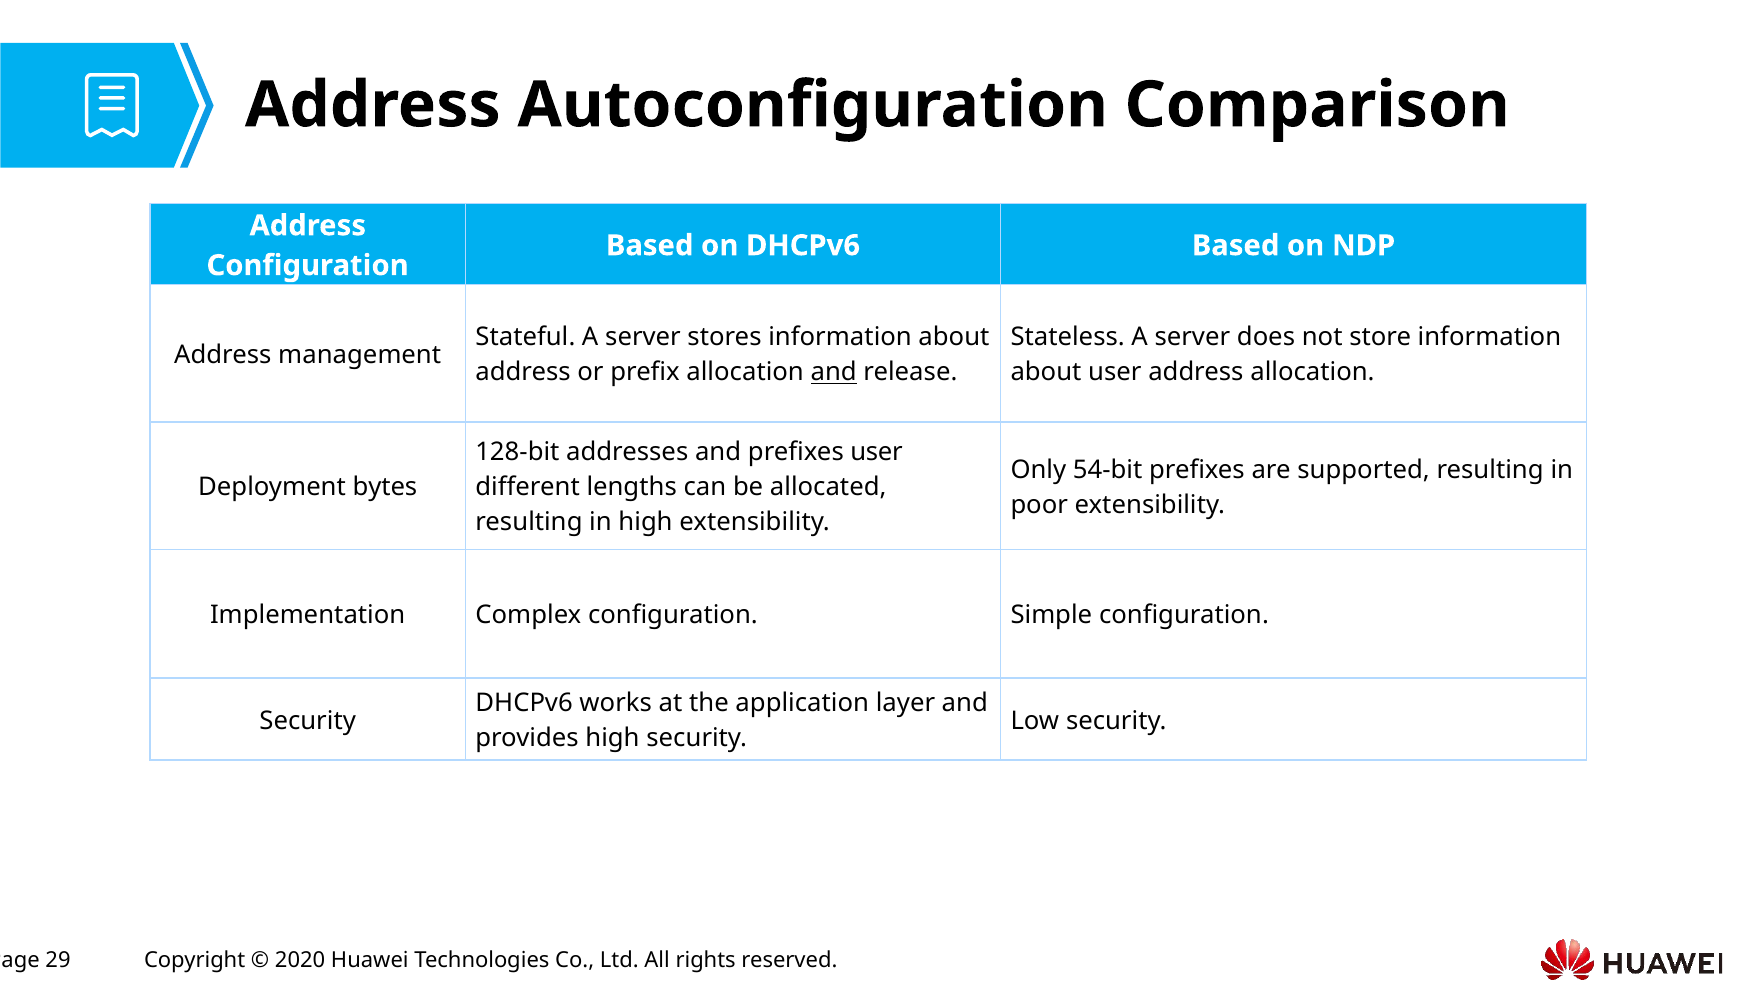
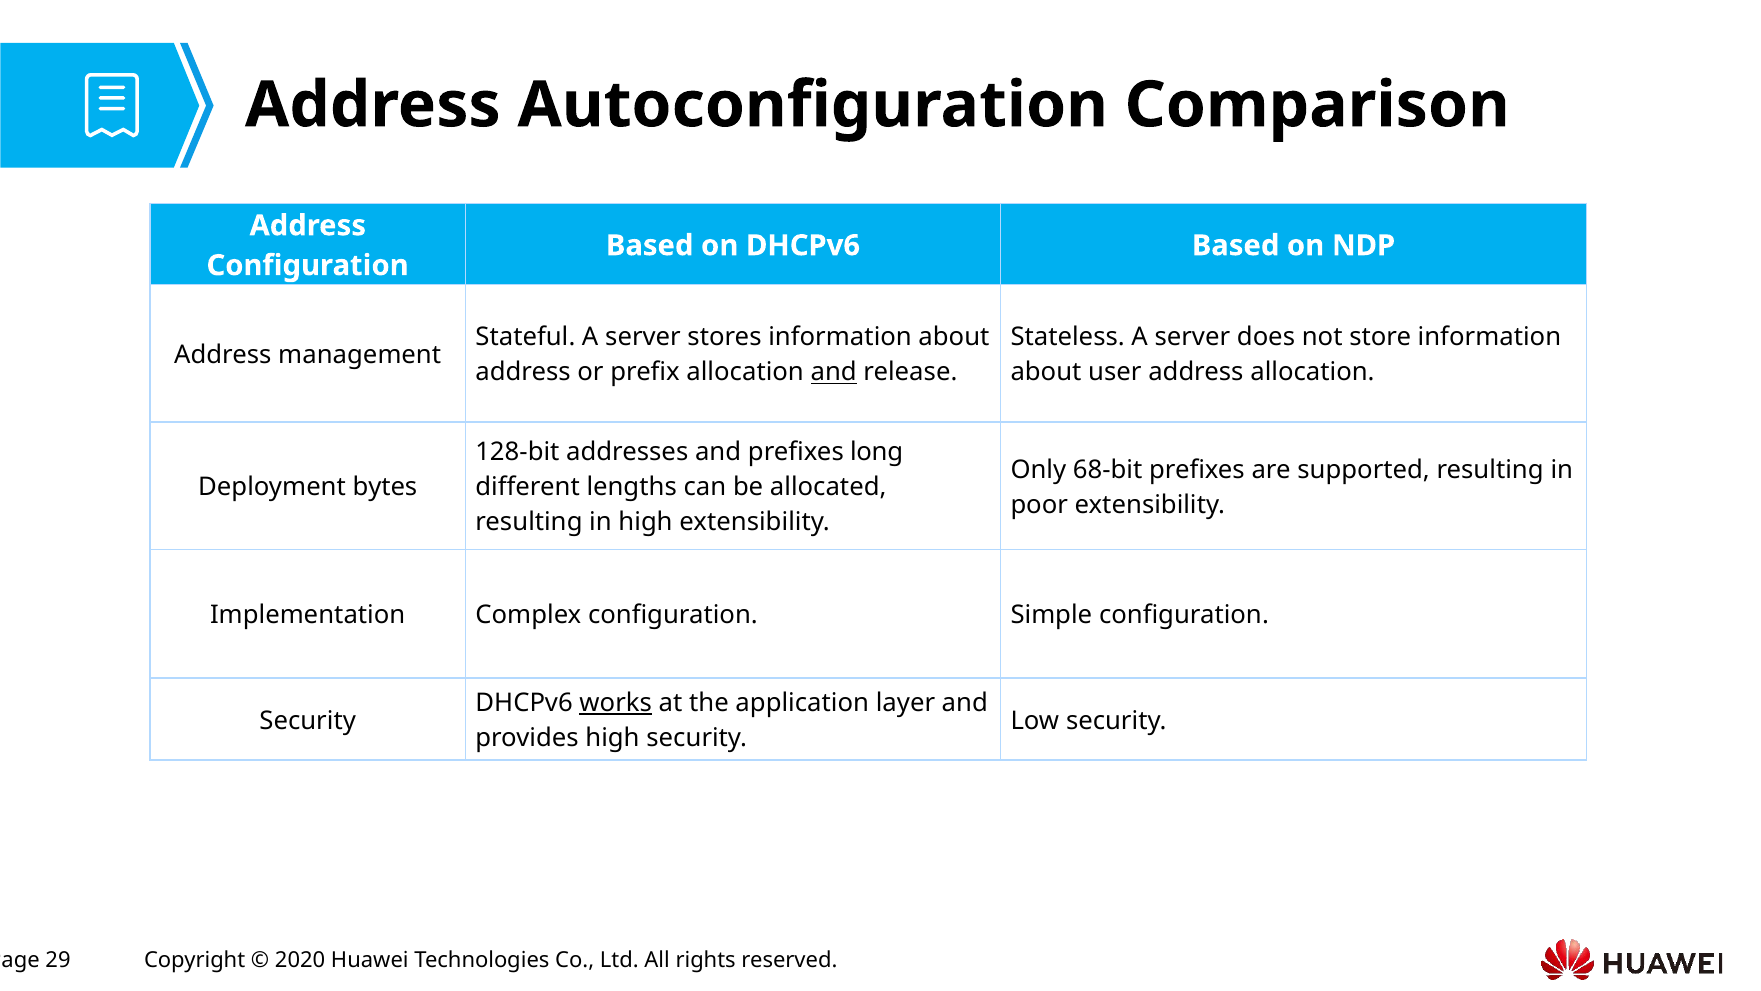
prefixes user: user -> long
54-bit: 54-bit -> 68-bit
works underline: none -> present
